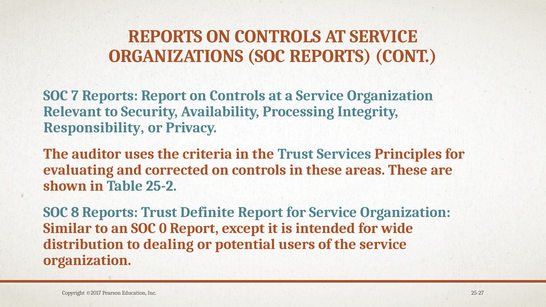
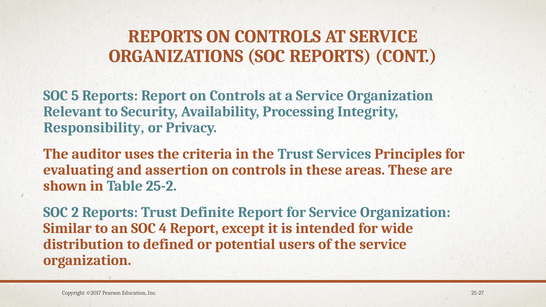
7: 7 -> 5
corrected: corrected -> assertion
8: 8 -> 2
0: 0 -> 4
dealing: dealing -> defined
